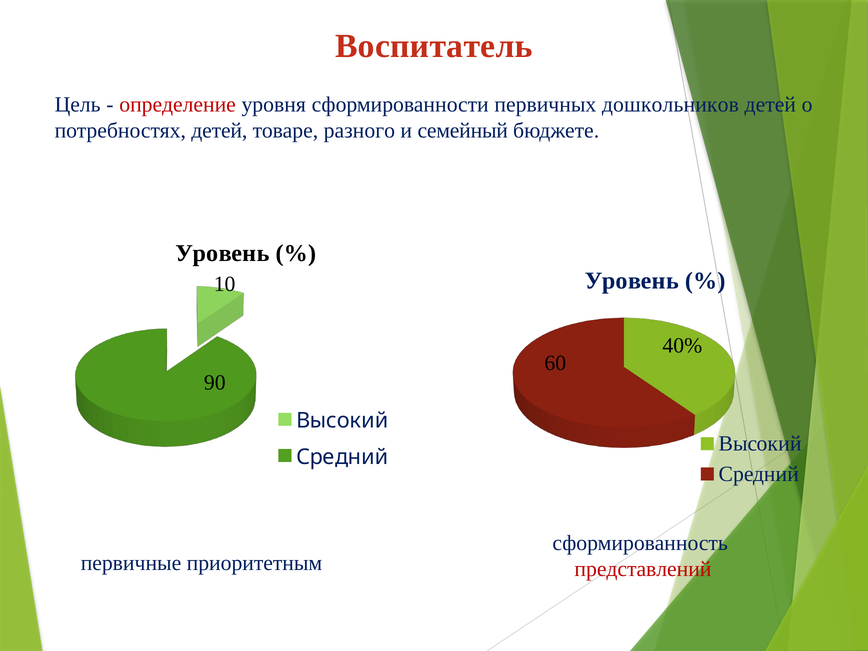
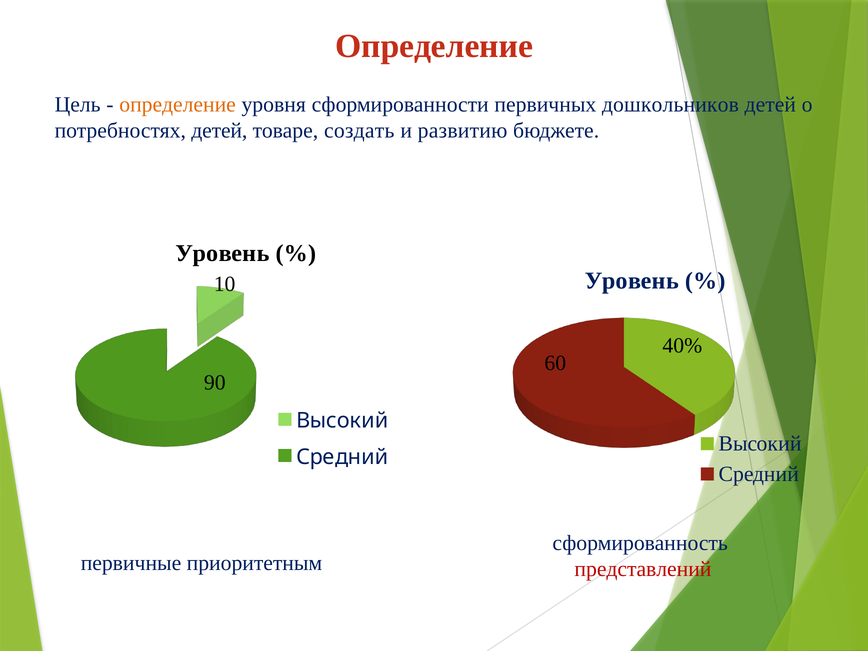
Воспитатель at (434, 46): Воспитатель -> Определение
определение at (178, 105) colour: red -> orange
разного: разного -> создать
семейный: семейный -> развитию
